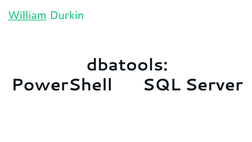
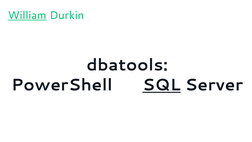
SQL underline: none -> present
